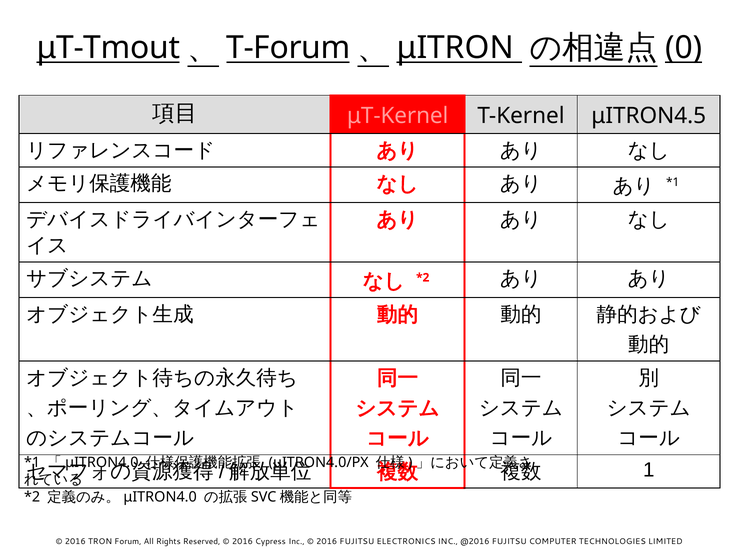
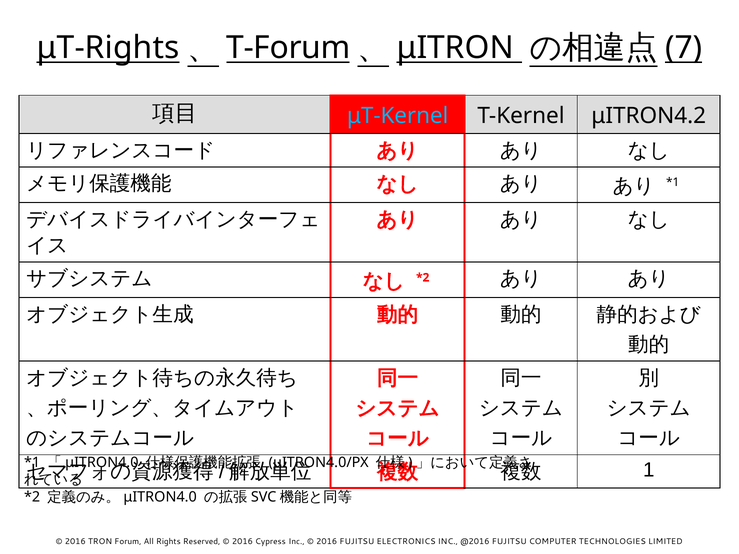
μT-Tmout: μT-Tmout -> μT-Rights
0: 0 -> 7
μT-Kernel colour: pink -> light blue
μITRON4.5: μITRON4.5 -> μITRON4.2
